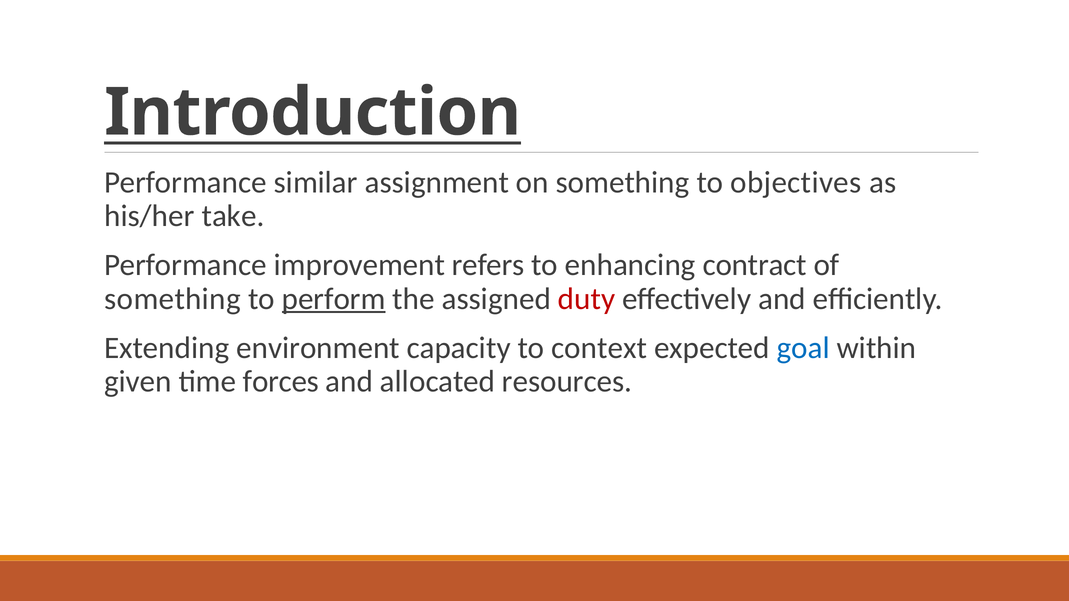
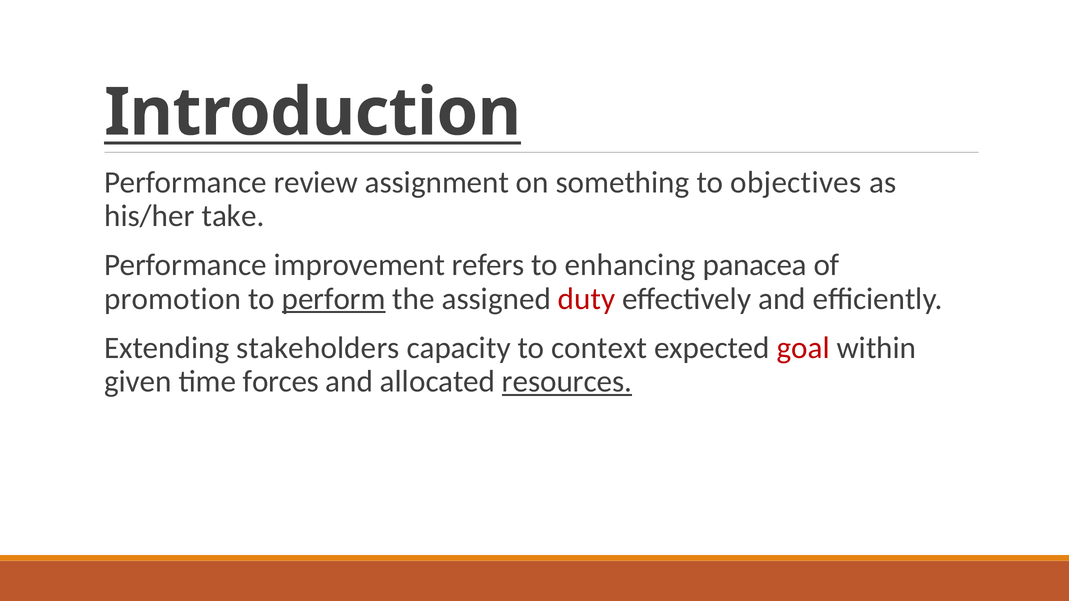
similar: similar -> review
contract: contract -> panacea
something at (173, 299): something -> promotion
environment: environment -> stakeholders
goal colour: blue -> red
resources underline: none -> present
